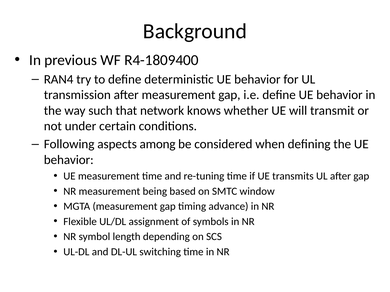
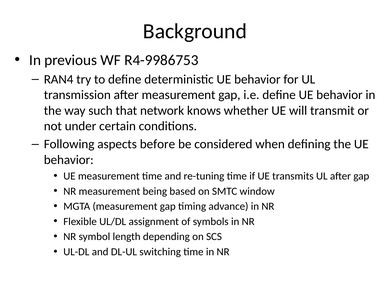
R4-1809400: R4-1809400 -> R4-9986753
among: among -> before
